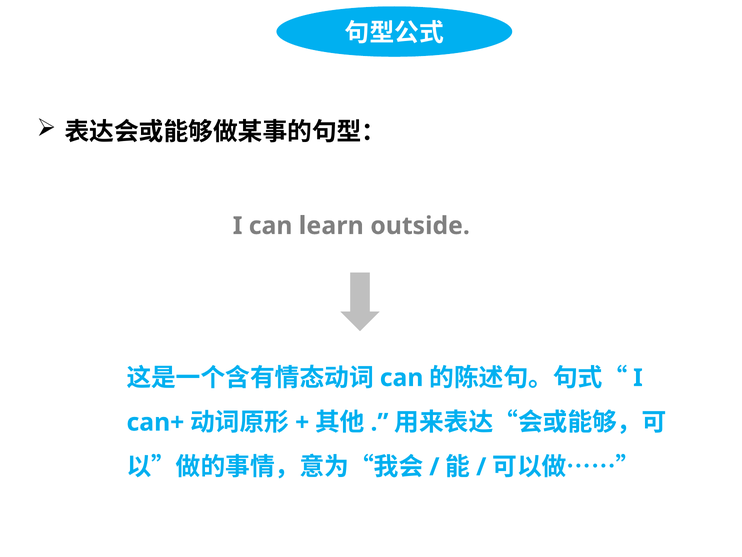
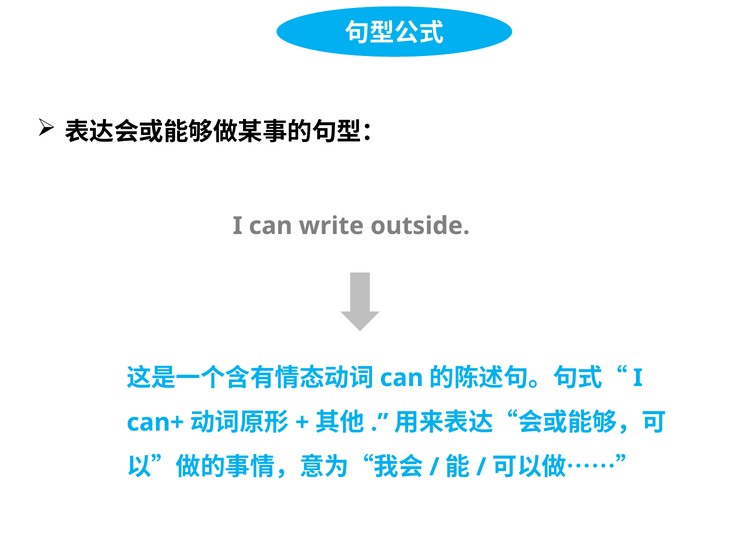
learn: learn -> write
